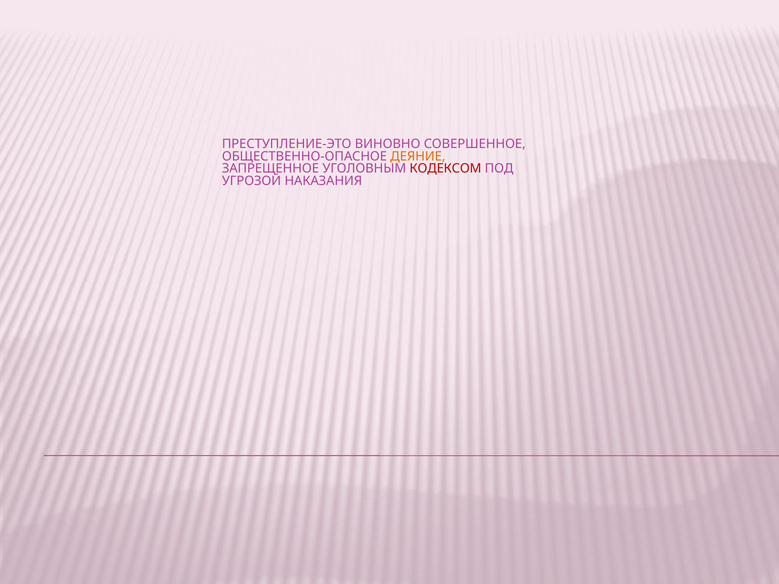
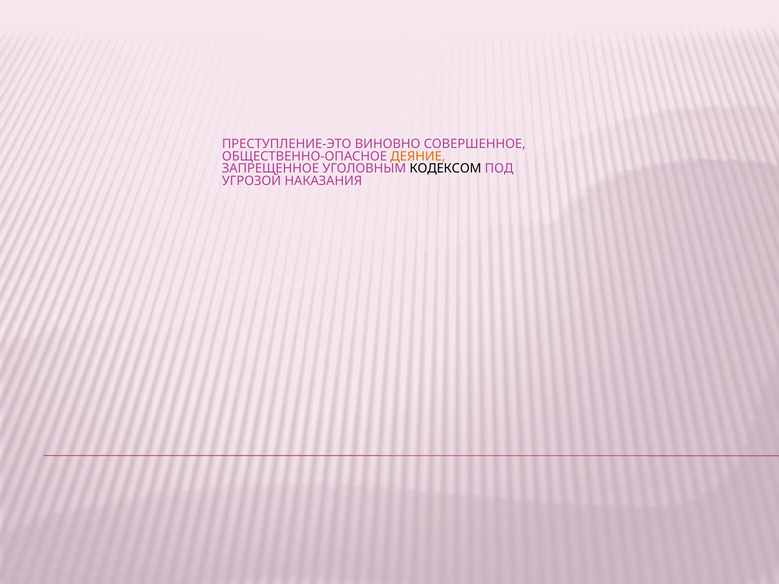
КОДЕКСОМ colour: red -> black
